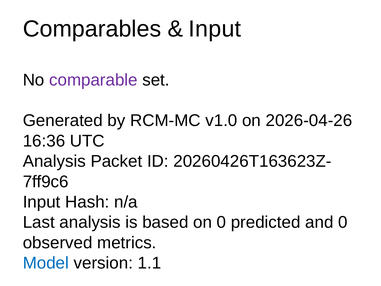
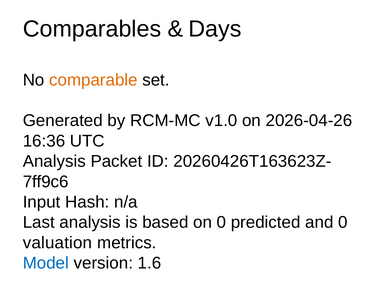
Input at (215, 29): Input -> Days
comparable colour: purple -> orange
observed: observed -> valuation
1.1: 1.1 -> 1.6
